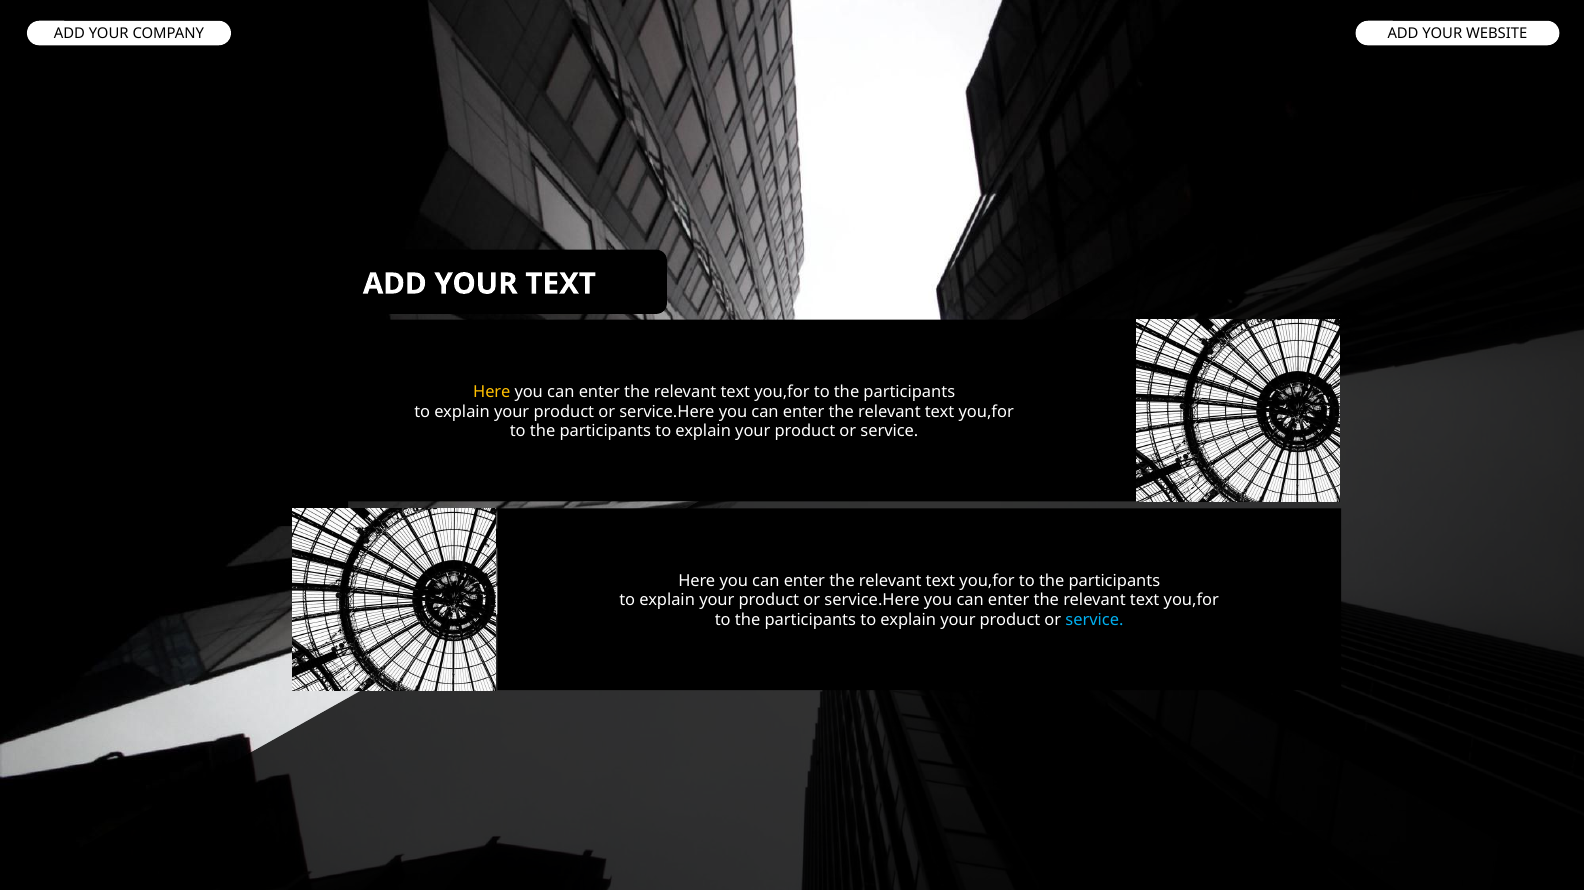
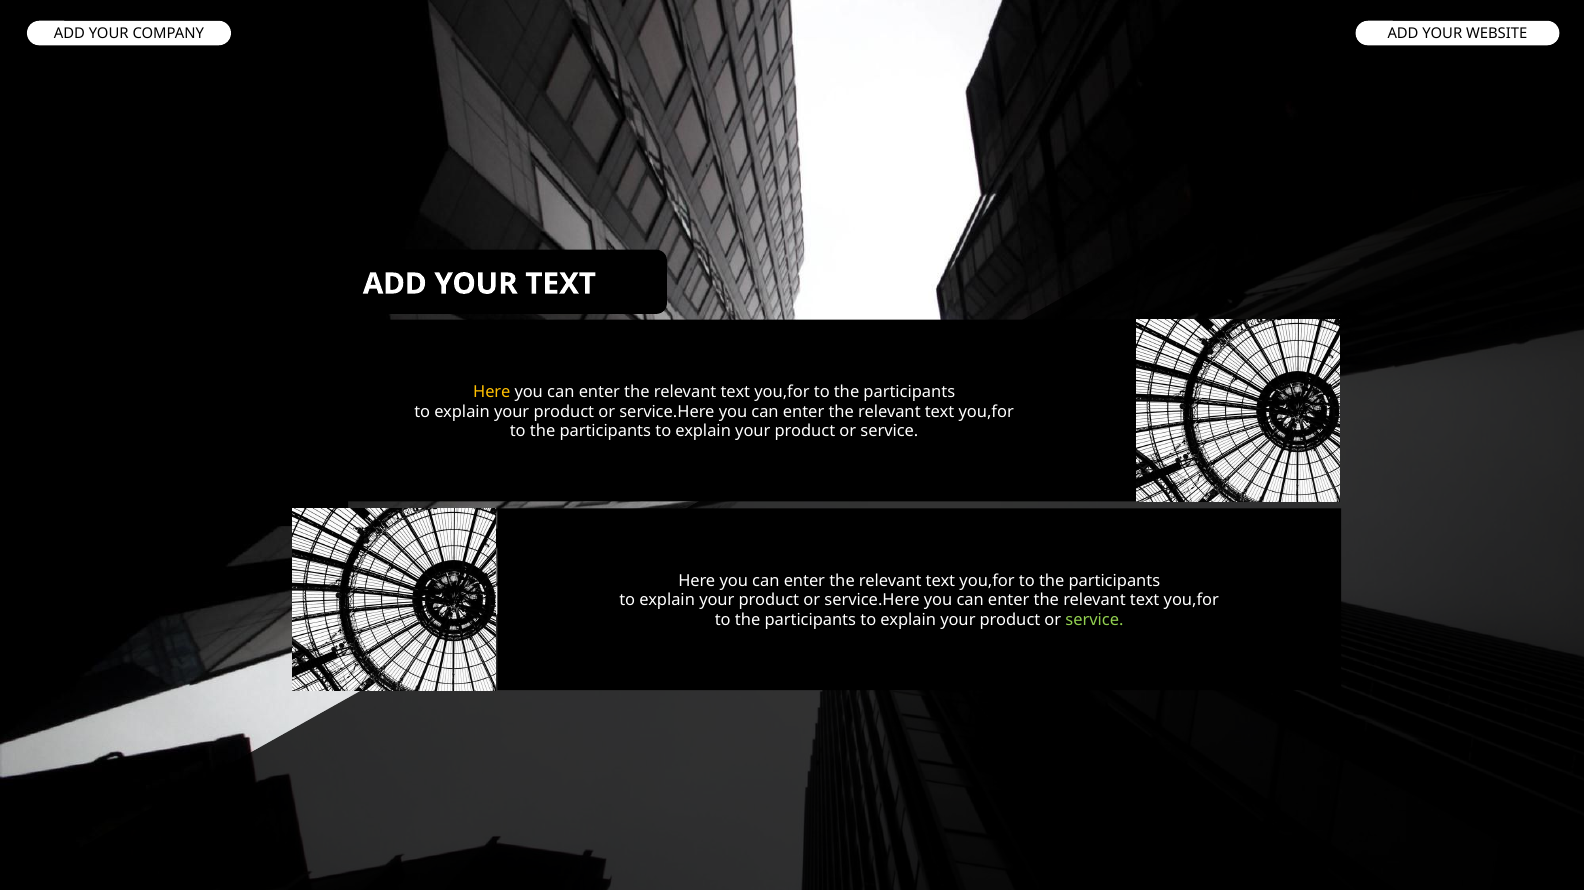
service at (1094, 620) colour: light blue -> light green
